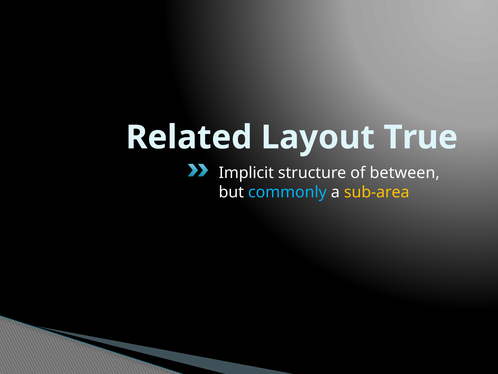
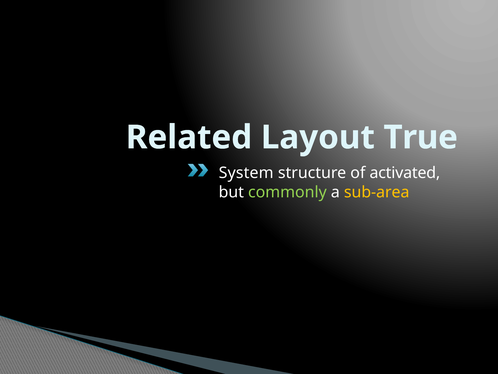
Implicit: Implicit -> System
between: between -> activated
commonly colour: light blue -> light green
